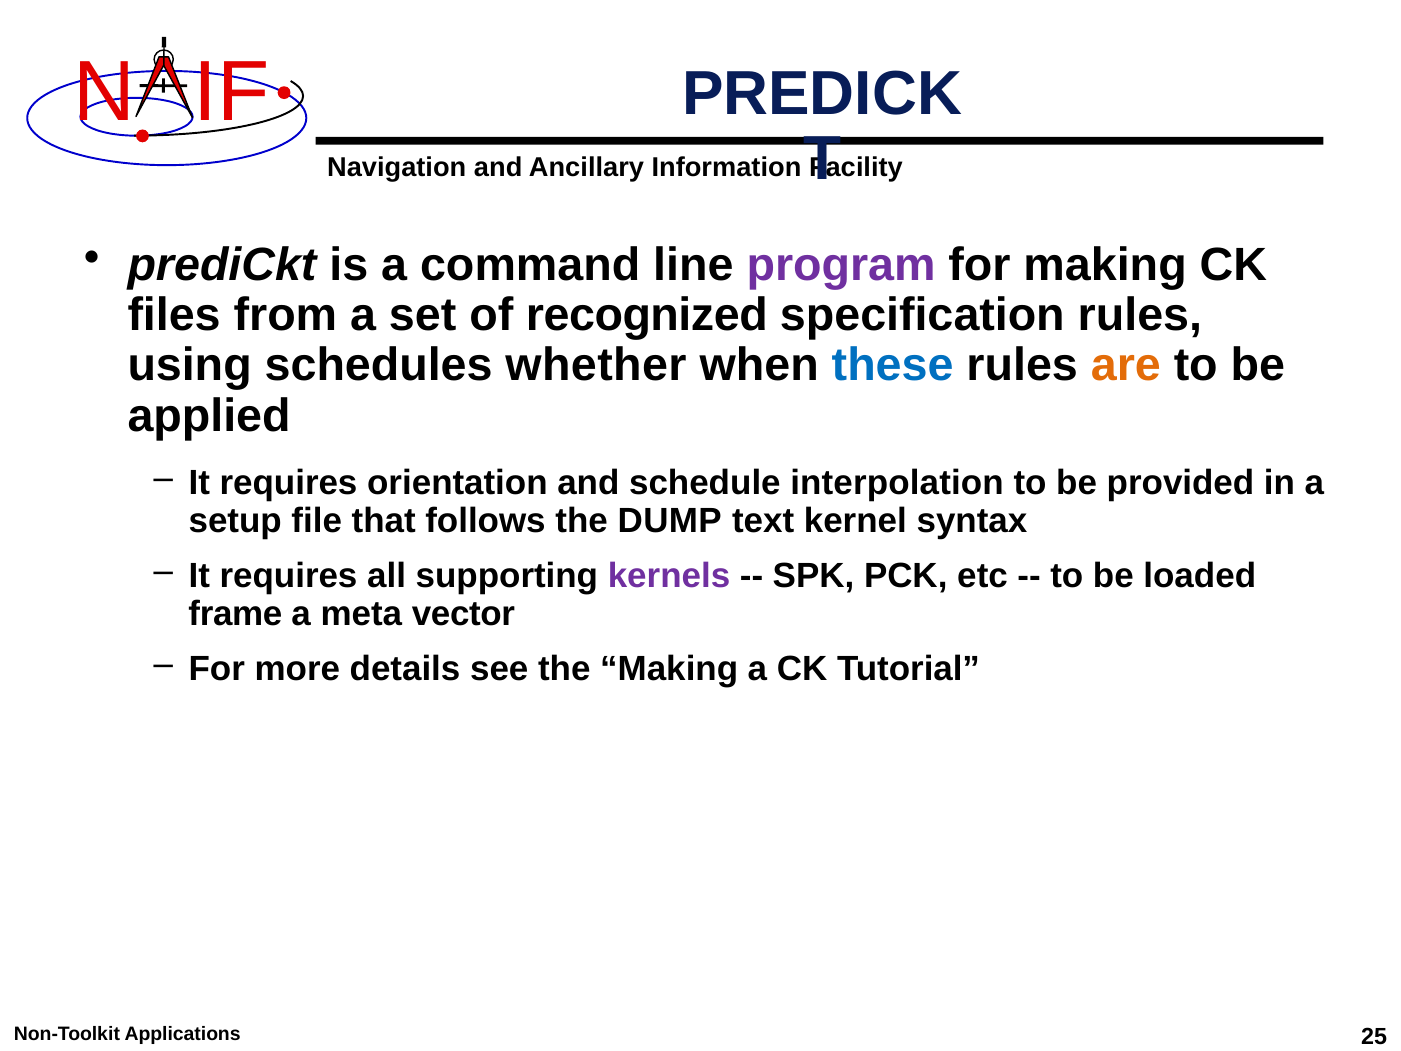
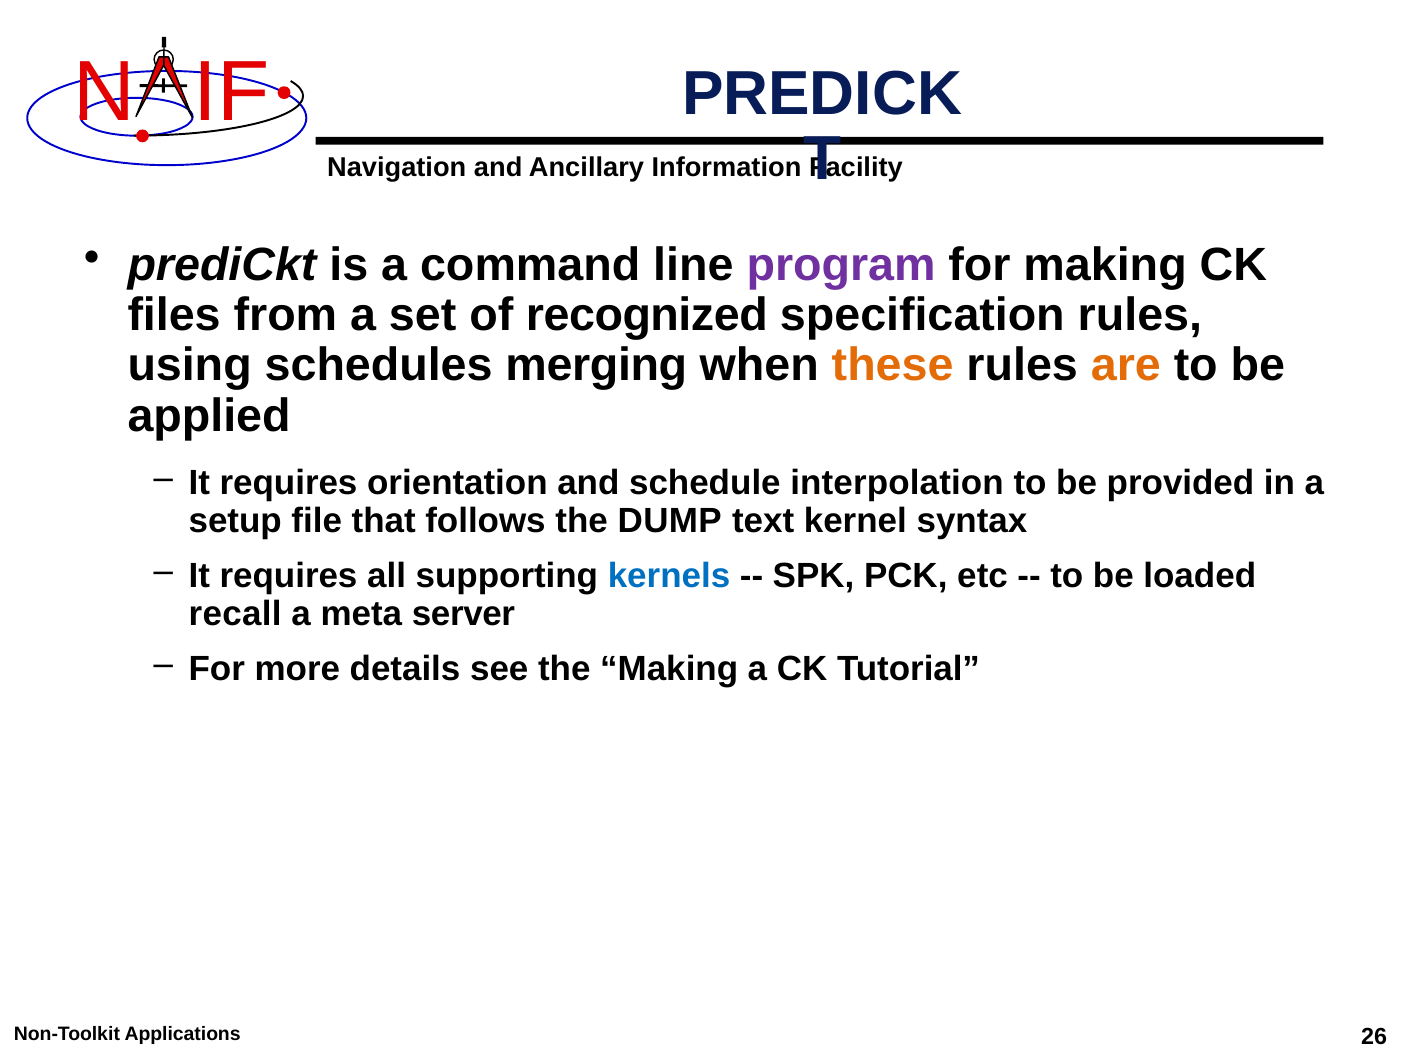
whether: whether -> merging
these colour: blue -> orange
kernels colour: purple -> blue
frame: frame -> recall
vector: vector -> server
25: 25 -> 26
